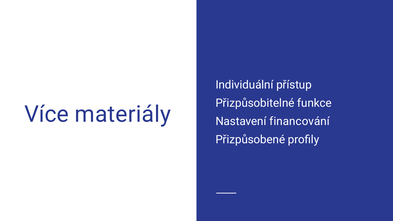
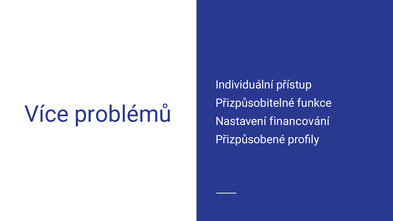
materiály: materiály -> problémů
